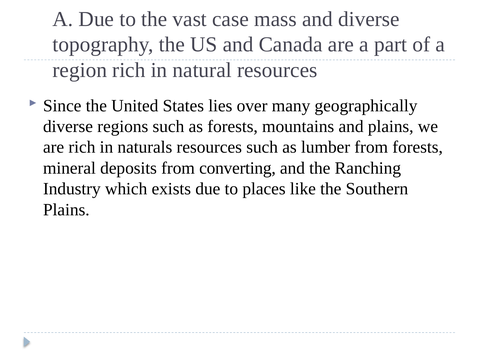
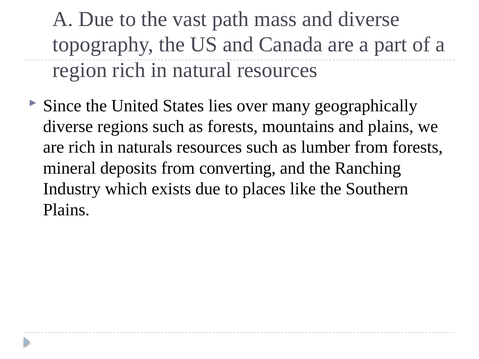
case: case -> path
